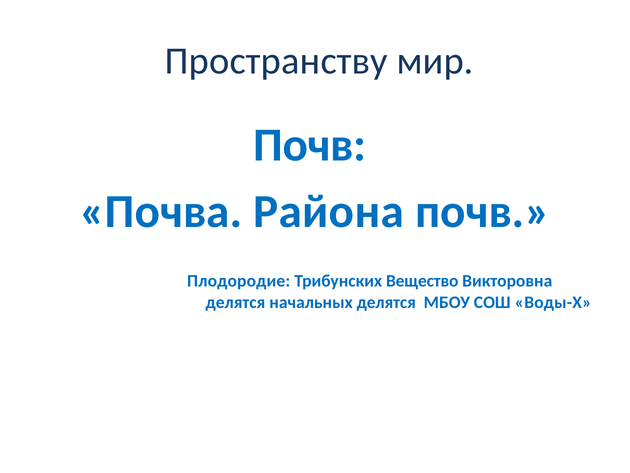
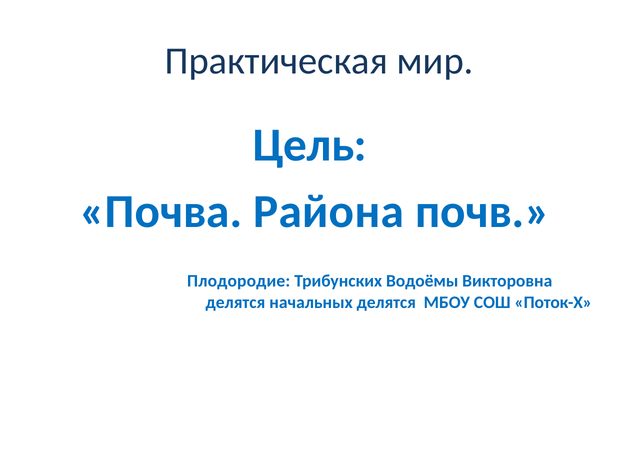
Пространству: Пространству -> Практическая
Почв at (310, 145): Почв -> Цель
Вещество: Вещество -> Водоёмы
Воды-Х: Воды-Х -> Поток-Х
